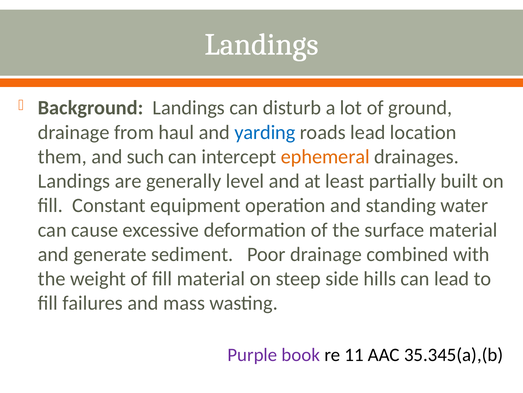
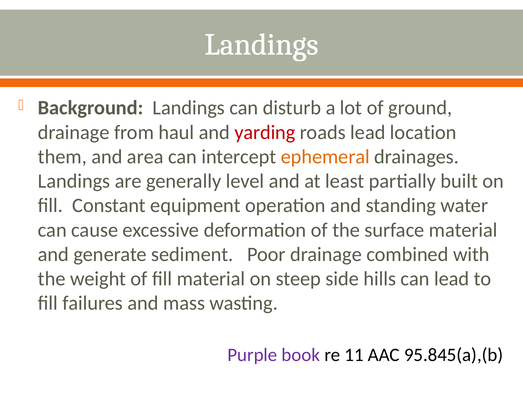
yarding colour: blue -> red
such: such -> area
35.345(a),(b: 35.345(a),(b -> 95.845(a),(b
